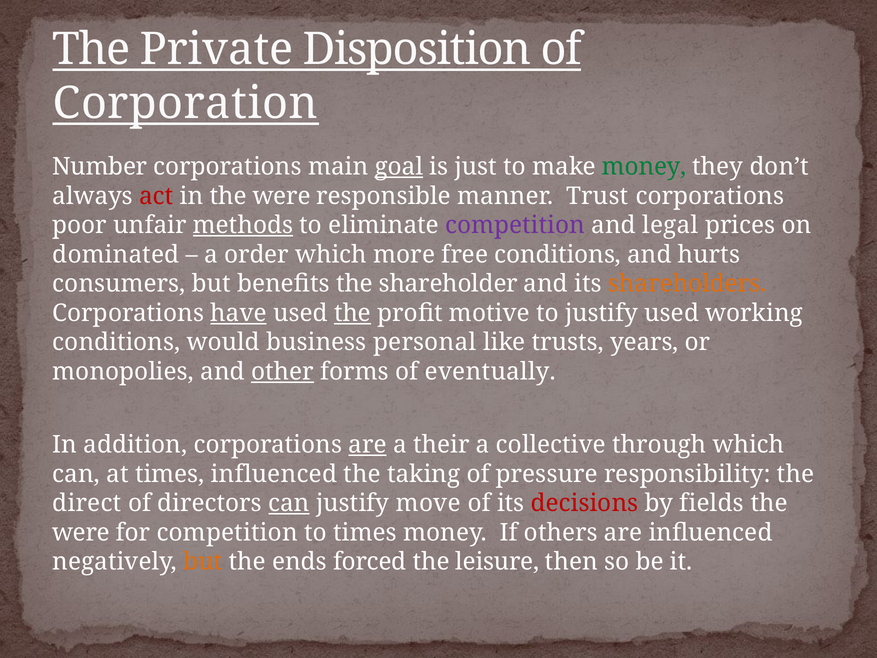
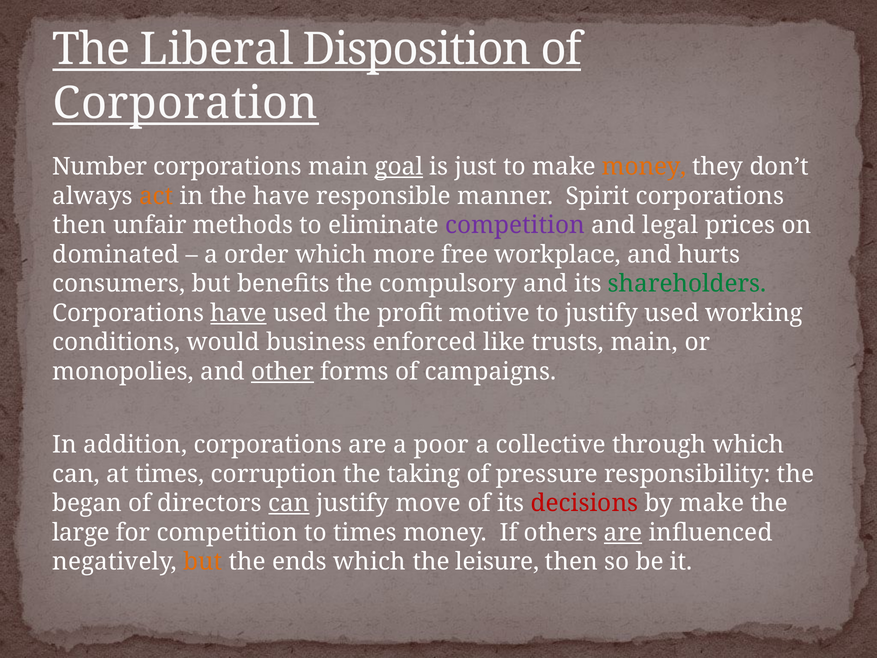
Private: Private -> Liberal
money at (644, 167) colour: green -> orange
act colour: red -> orange
in the were: were -> have
Trust: Trust -> Spirit
poor at (80, 225): poor -> then
methods underline: present -> none
free conditions: conditions -> workplace
shareholder: shareholder -> compulsory
shareholders colour: orange -> green
the at (353, 313) underline: present -> none
personal: personal -> enforced
trusts years: years -> main
eventually: eventually -> campaigns
are at (368, 445) underline: present -> none
their: their -> poor
times influenced: influenced -> corruption
direct: direct -> began
by fields: fields -> make
were at (81, 532): were -> large
are at (623, 532) underline: none -> present
ends forced: forced -> which
